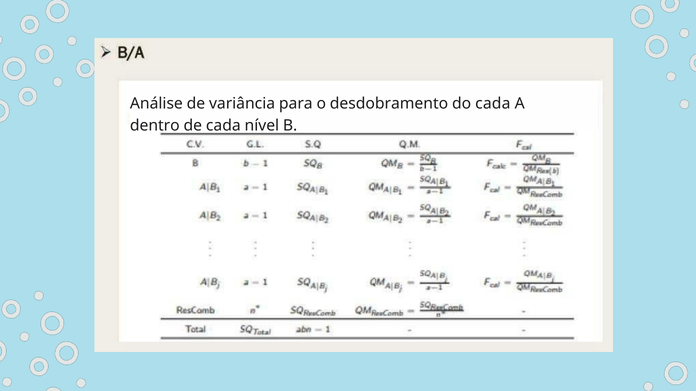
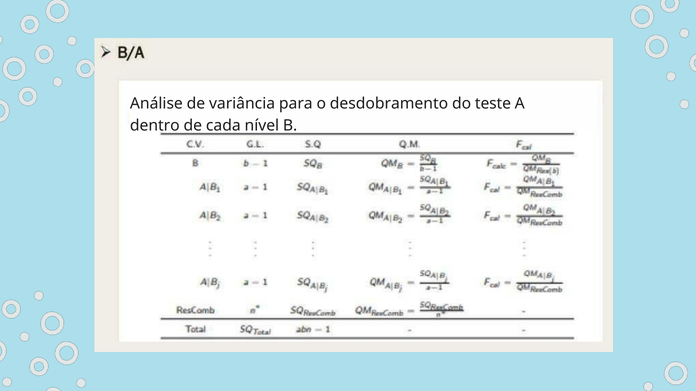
do cada: cada -> teste
